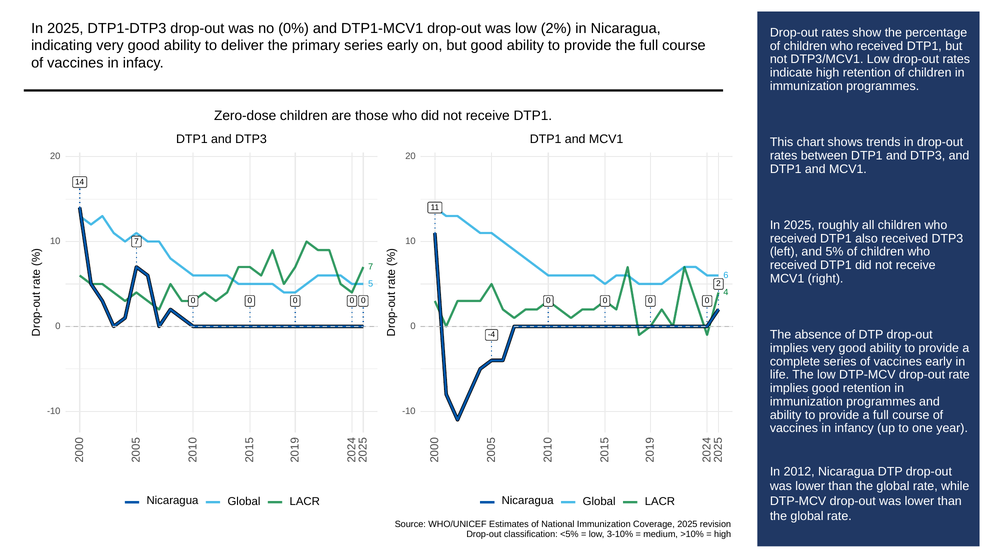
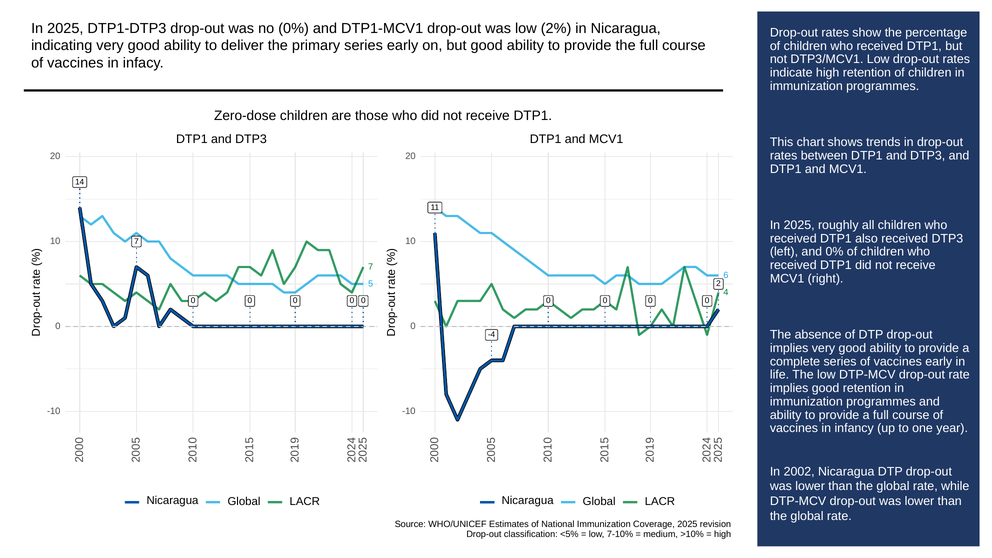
and 5%: 5% -> 0%
2012: 2012 -> 2002
3-10%: 3-10% -> 7-10%
